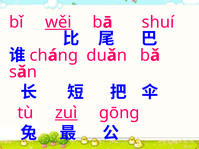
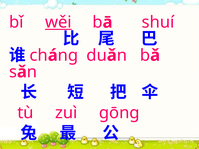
zuì underline: present -> none
